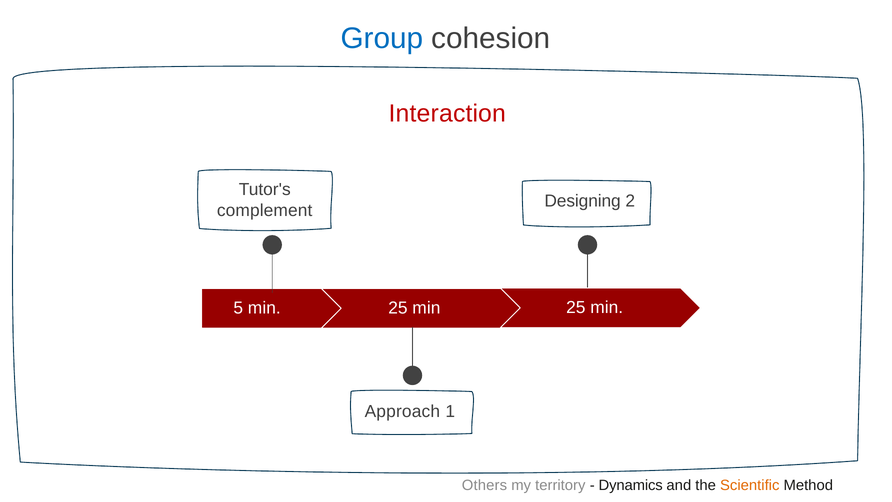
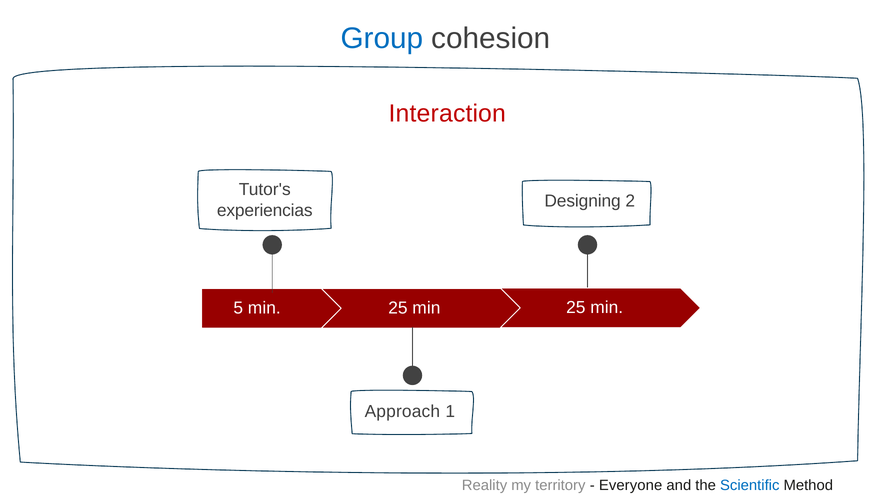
complement: complement -> experiencias
Others: Others -> Reality
Dynamics: Dynamics -> Everyone
Scientific colour: orange -> blue
